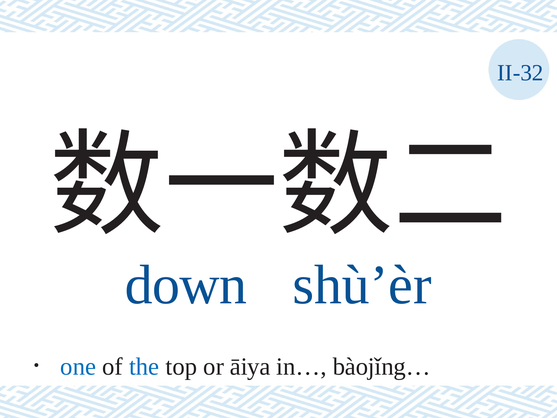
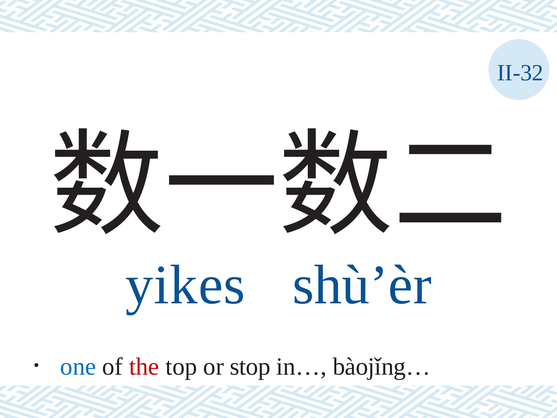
down: down -> yikes
the colour: blue -> red
āiya: āiya -> stop
